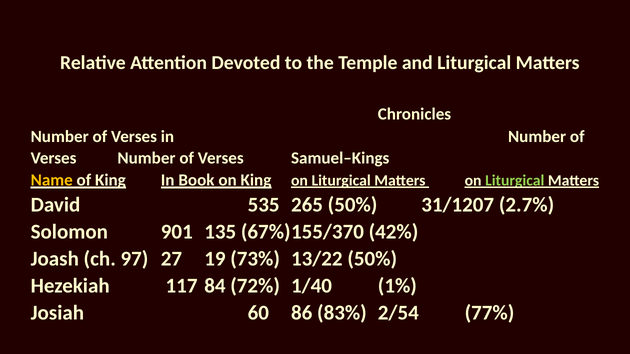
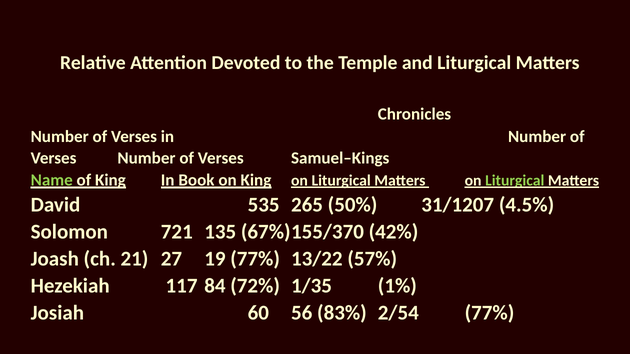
Name colour: yellow -> light green
2.7%: 2.7% -> 4.5%
901: 901 -> 721
97: 97 -> 21
19 73%: 73% -> 77%
13/22 50%: 50% -> 57%
1/40: 1/40 -> 1/35
86: 86 -> 56
